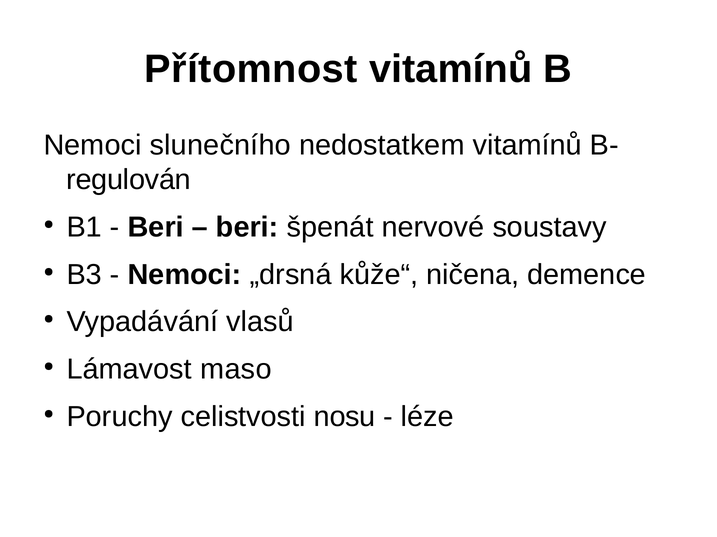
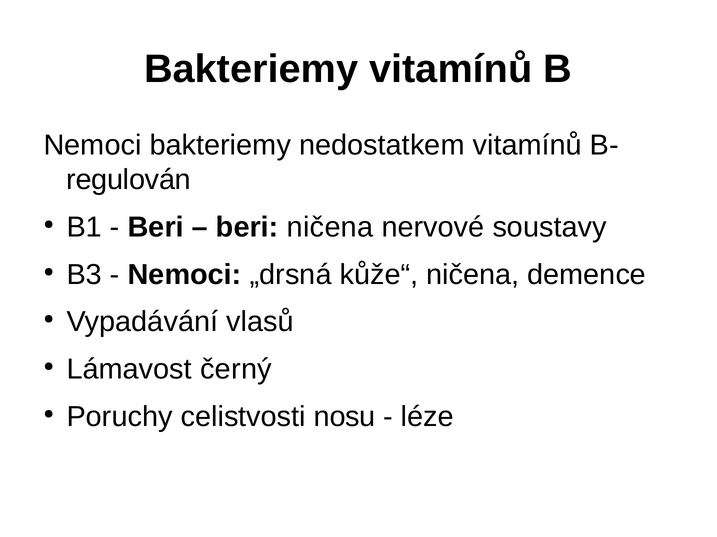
Přítomnost at (251, 69): Přítomnost -> Bakteriemy
Nemoci slunečního: slunečního -> bakteriemy
beri špenát: špenát -> ničena
maso: maso -> černý
